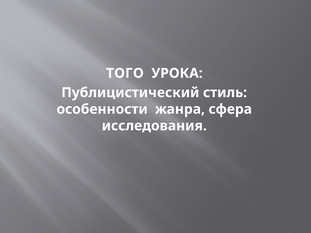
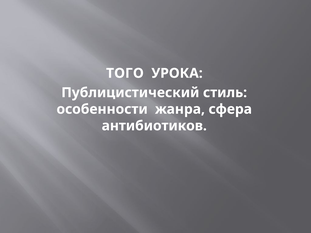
исследования: исследования -> антибиотиков
